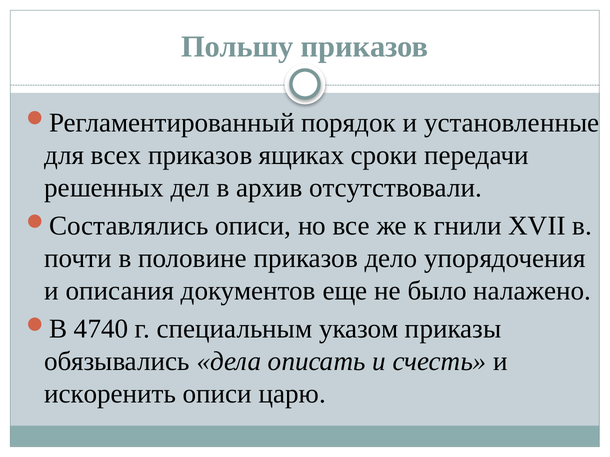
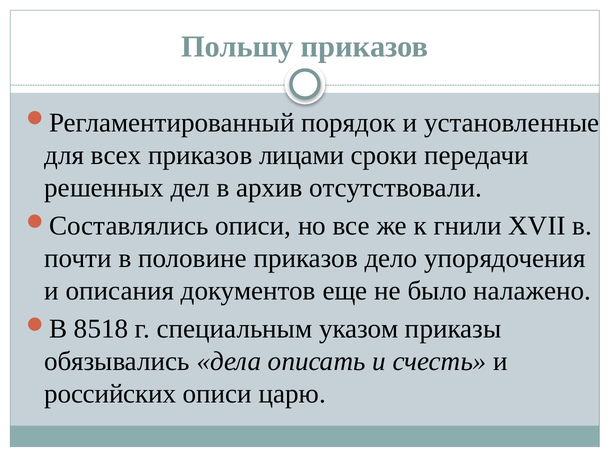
ящиках: ящиках -> лицами
4740: 4740 -> 8518
искоренить: искоренить -> российских
